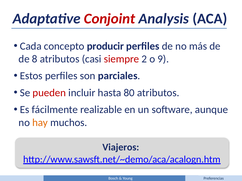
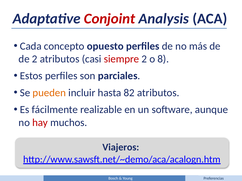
producir: producir -> opuesto
de 8: 8 -> 2
9: 9 -> 8
pueden colour: red -> orange
80: 80 -> 82
hay colour: orange -> red
